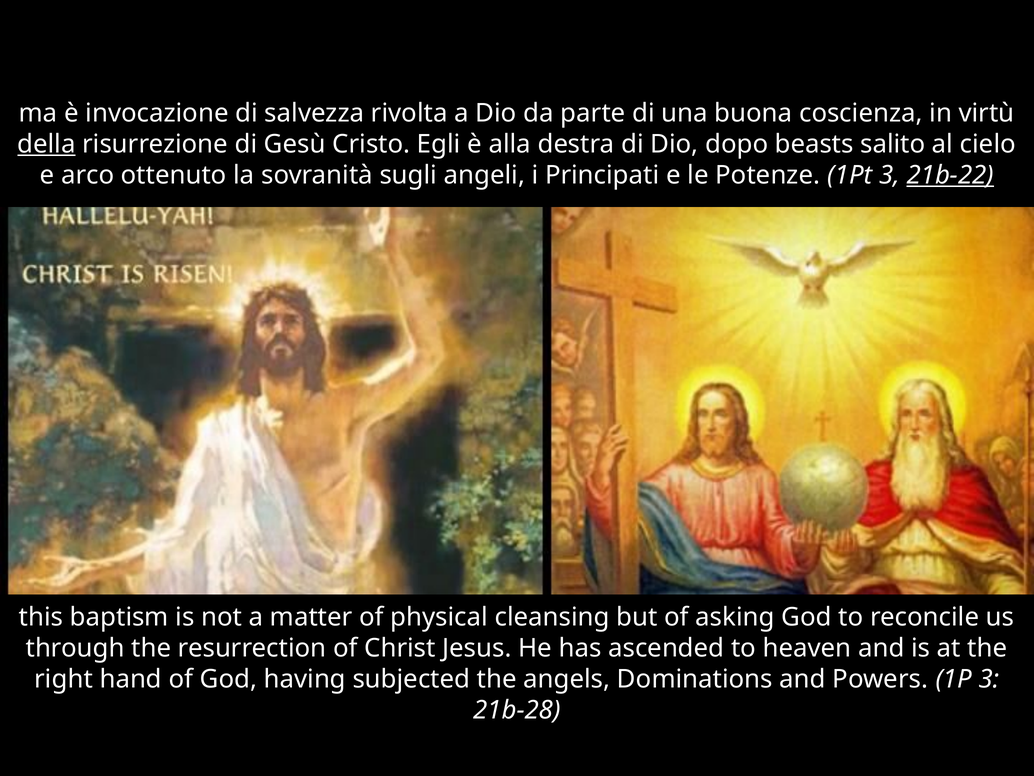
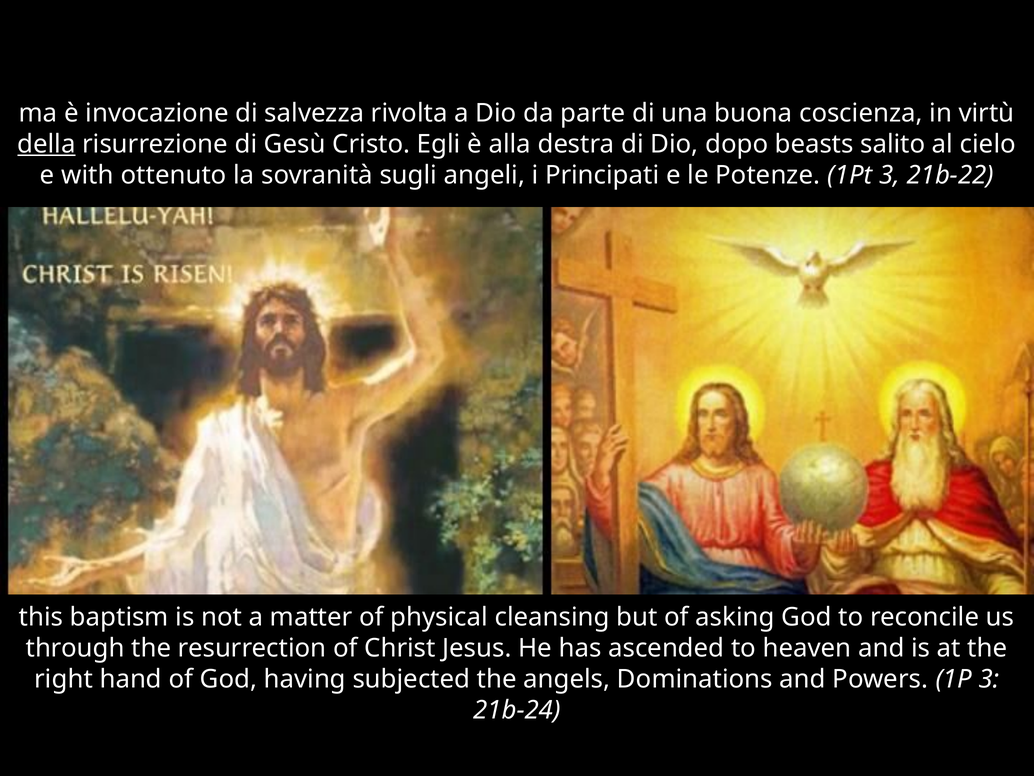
arco: arco -> with
21b-22 underline: present -> none
21b-28: 21b-28 -> 21b-24
